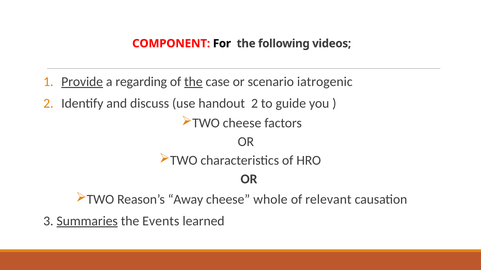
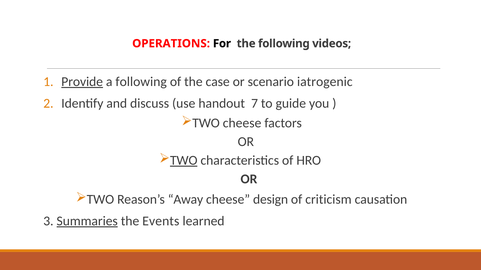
COMPONENT: COMPONENT -> OPERATIONS
a regarding: regarding -> following
the at (193, 82) underline: present -> none
handout 2: 2 -> 7
TWO at (184, 161) underline: none -> present
whole: whole -> design
relevant: relevant -> criticism
